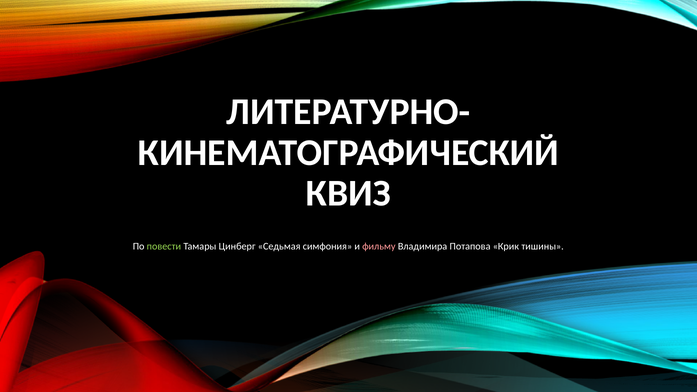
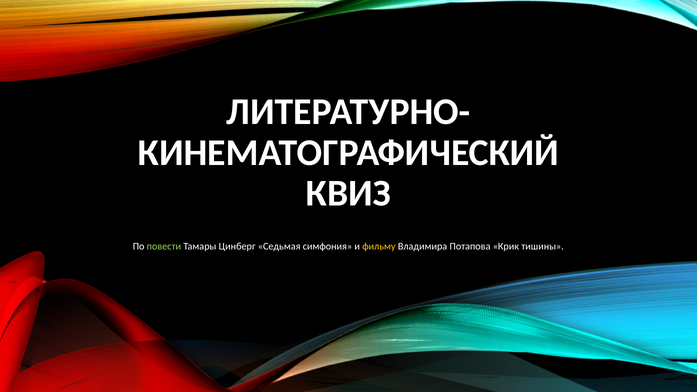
фильму colour: pink -> yellow
